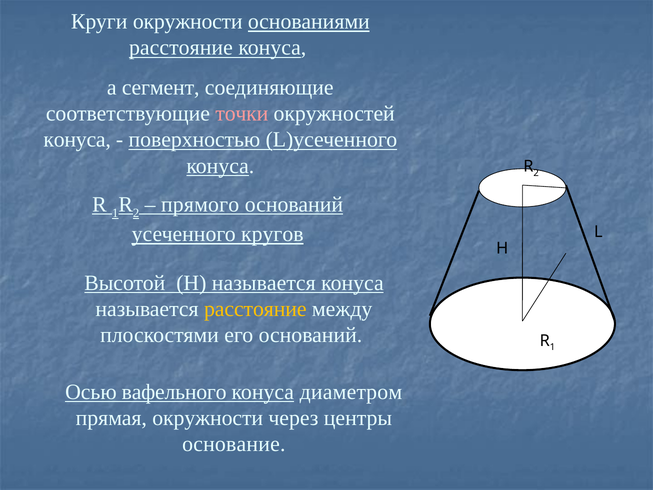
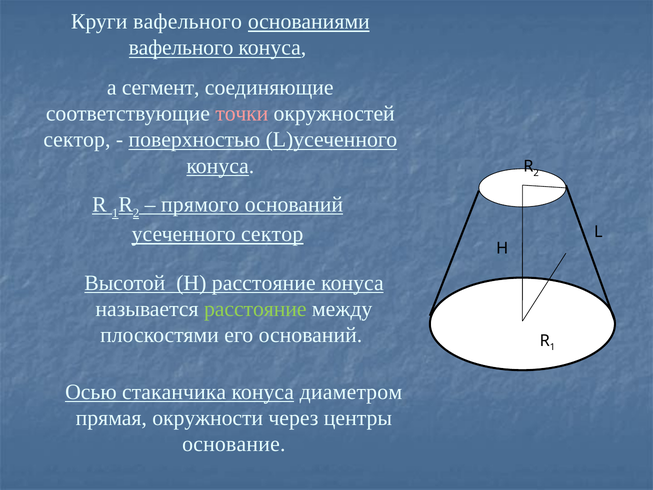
Круги окружности: окружности -> вафельного
расстояние at (181, 48): расстояние -> вафельного
конуса at (77, 140): конуса -> сектор
усеченного кругов: кругов -> сектор
H называется: называется -> расстояние
расстояние at (255, 309) colour: yellow -> light green
вафельного: вафельного -> стаканчика
